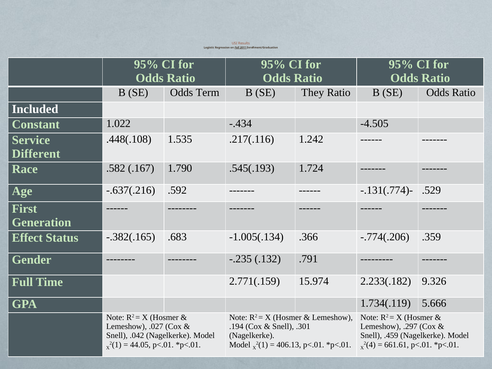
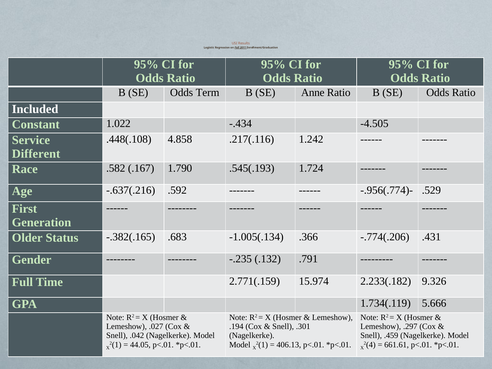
They: They -> Anne
1.535: 1.535 -> 4.858
-.131(.774)-: -.131(.774)- -> -.956(.774)-
Effect: Effect -> Older
.359: .359 -> .431
